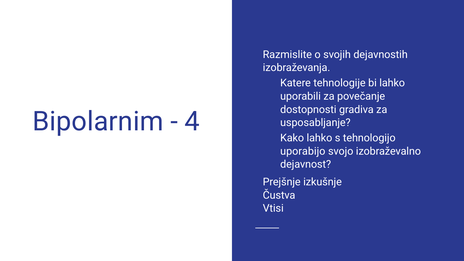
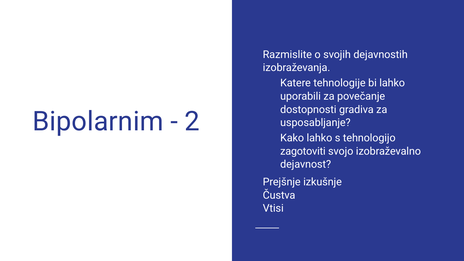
4: 4 -> 2
uporabijo: uporabijo -> zagotoviti
